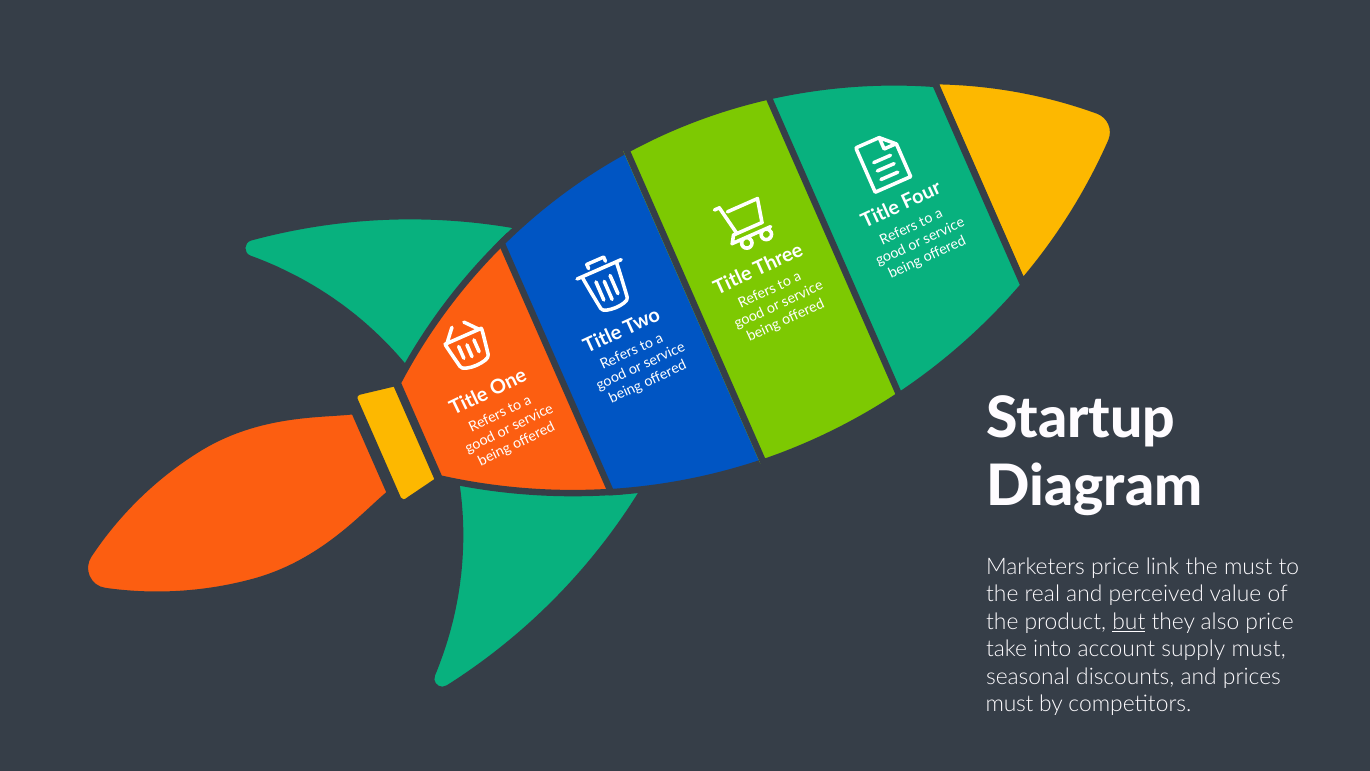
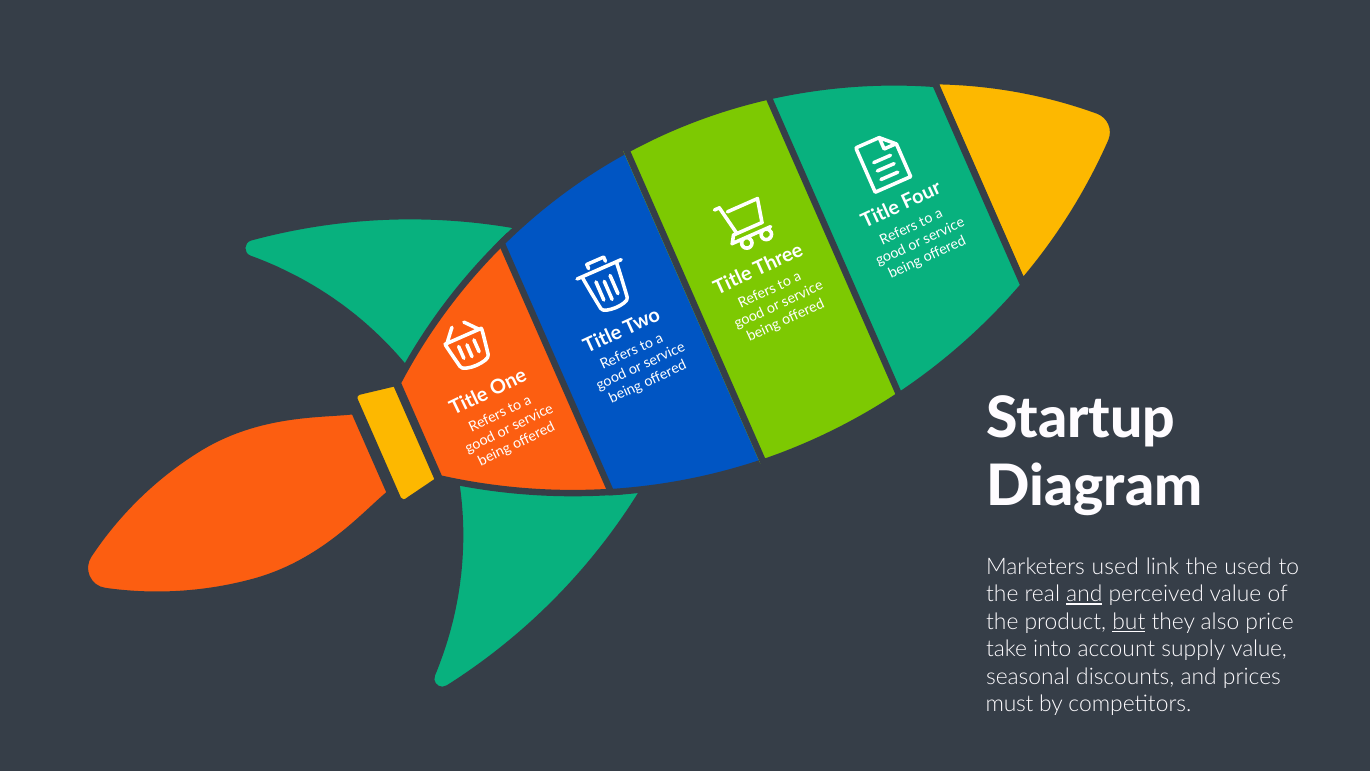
Marketers price: price -> used
the must: must -> used
and at (1084, 594) underline: none -> present
supply must: must -> value
